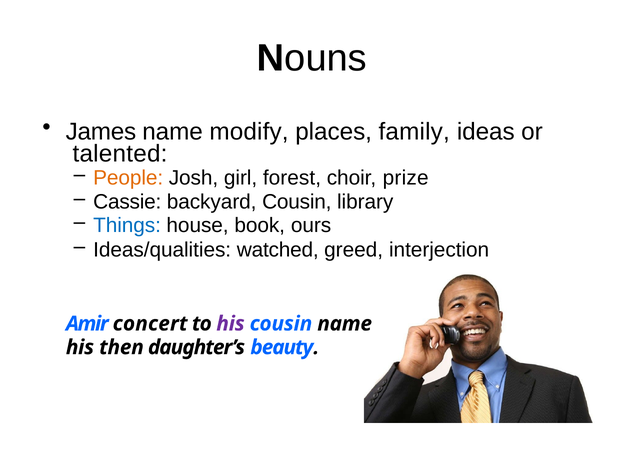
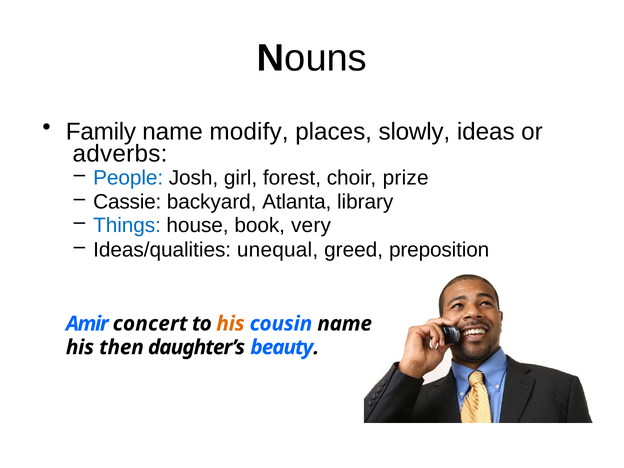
James: James -> Family
family: family -> slowly
talented: talented -> adverbs
People colour: orange -> blue
backyard Cousin: Cousin -> Atlanta
ours: ours -> very
watched: watched -> unequal
interjection: interjection -> preposition
his at (230, 324) colour: purple -> orange
